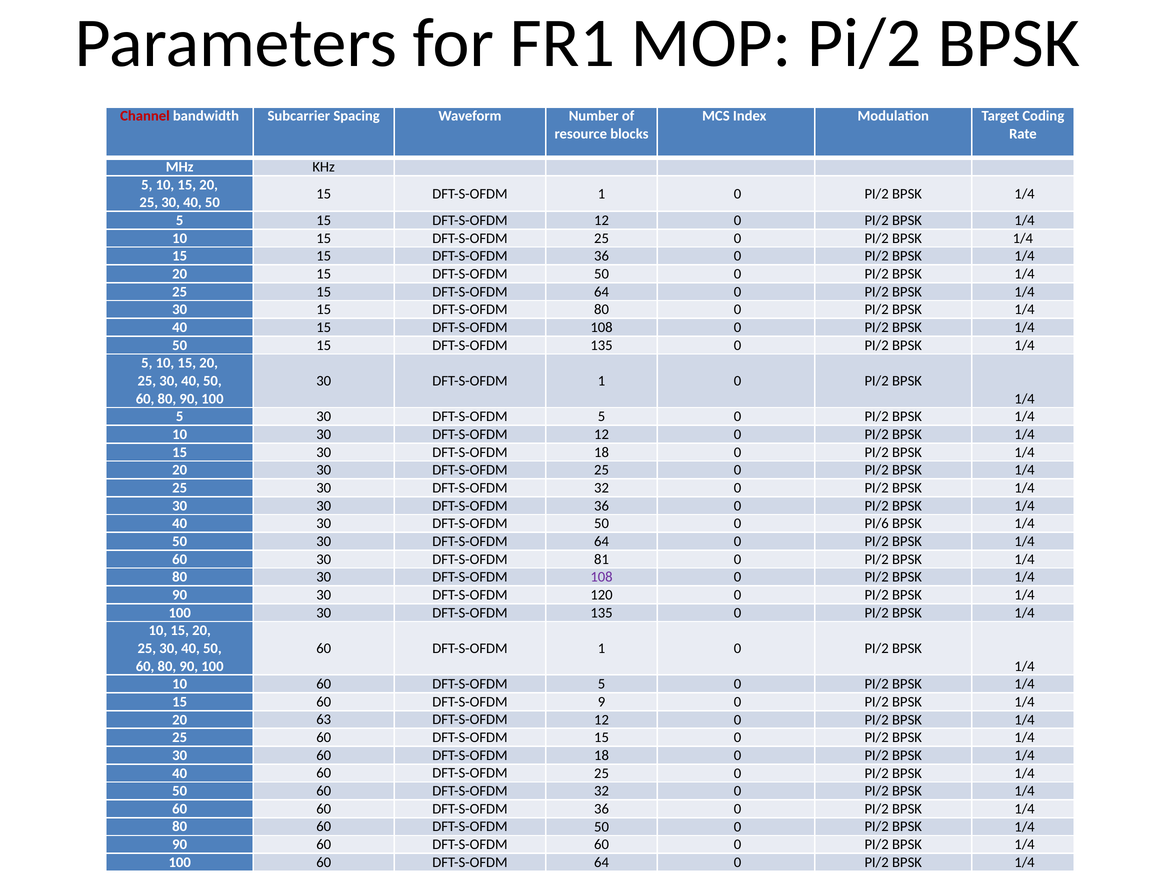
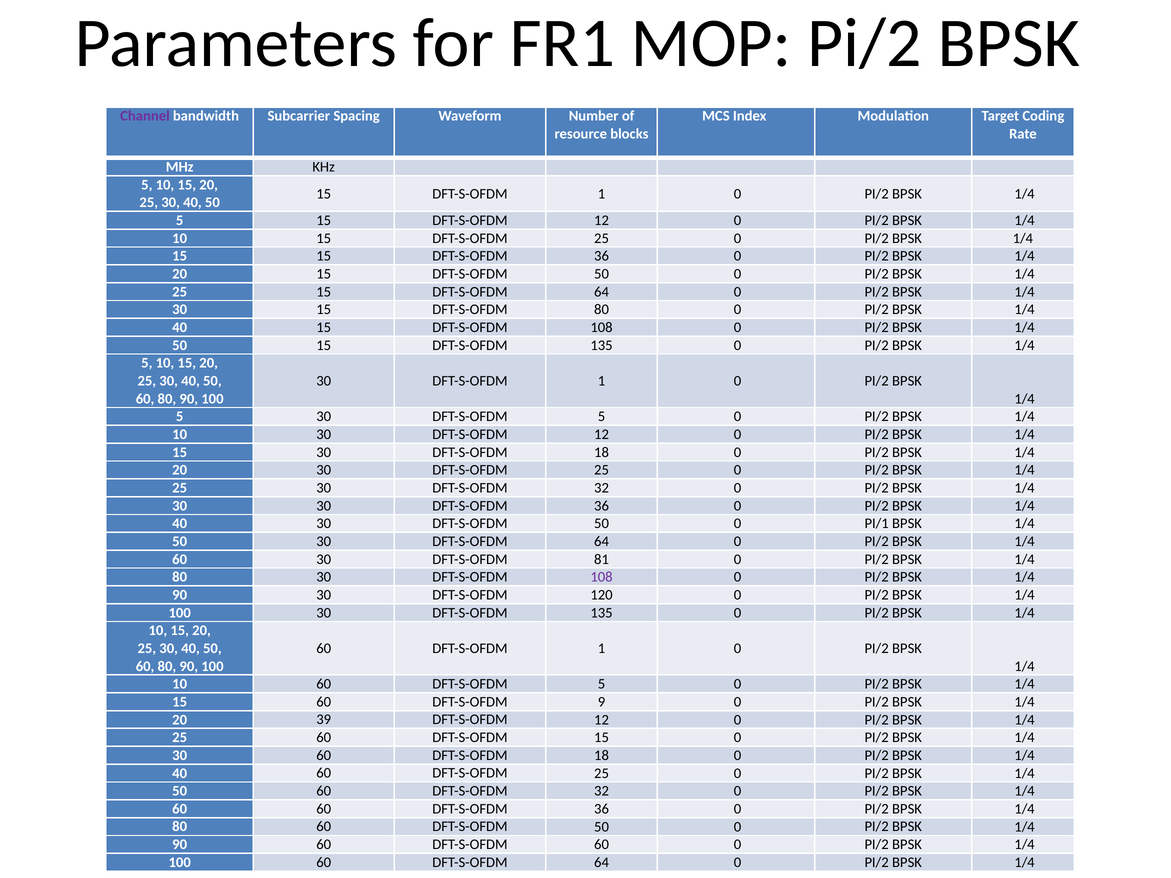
Channel colour: red -> purple
PI/6: PI/6 -> PI/1
63: 63 -> 39
